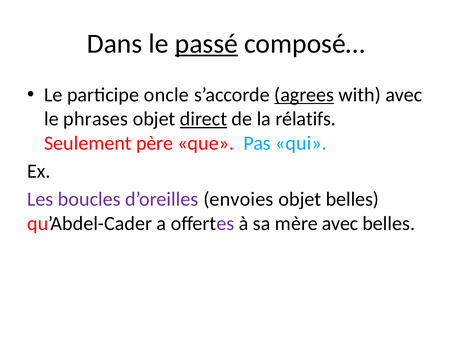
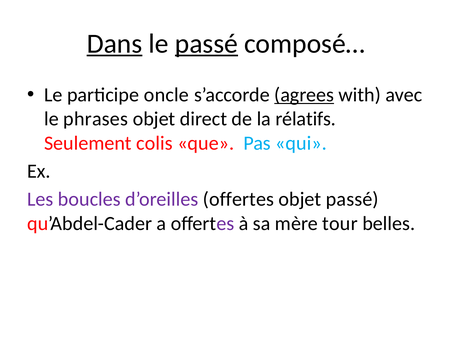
Dans underline: none -> present
direct underline: present -> none
père: père -> colis
d’oreilles envoies: envoies -> offertes
objet belles: belles -> passé
mère avec: avec -> tour
